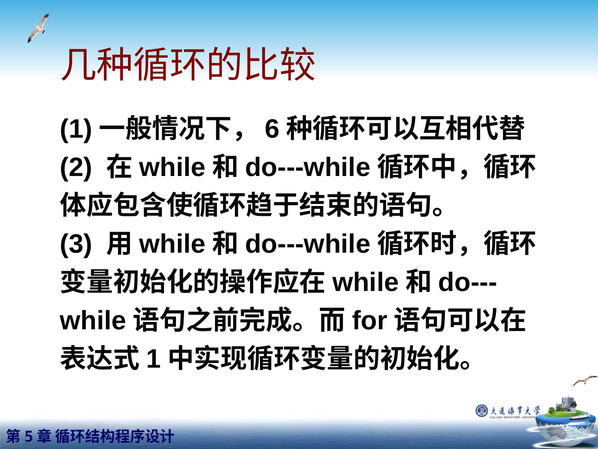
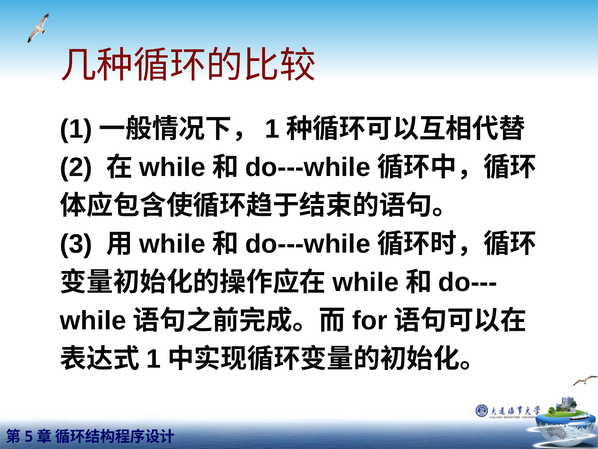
6 at (272, 129): 6 -> 1
